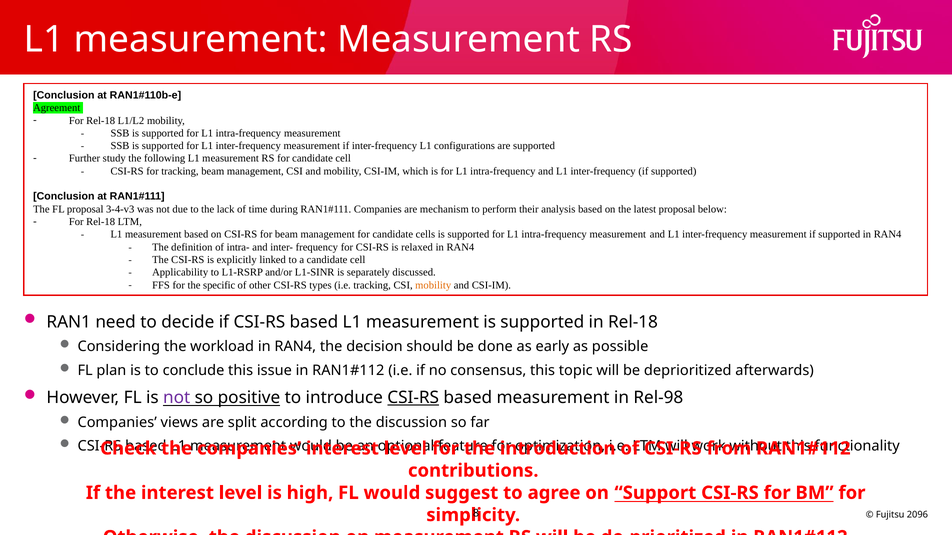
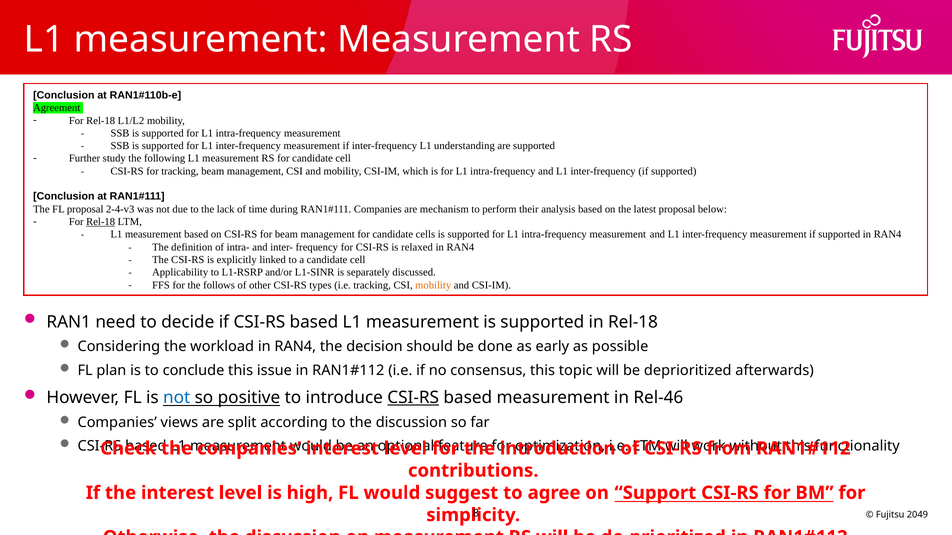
configurations: configurations -> understanding
3-4-v3: 3-4-v3 -> 2-4-v3
Rel-18 at (101, 222) underline: none -> present
specific: specific -> follows
not at (177, 398) colour: purple -> blue
Rel-98: Rel-98 -> Rel-46
2096: 2096 -> 2049
